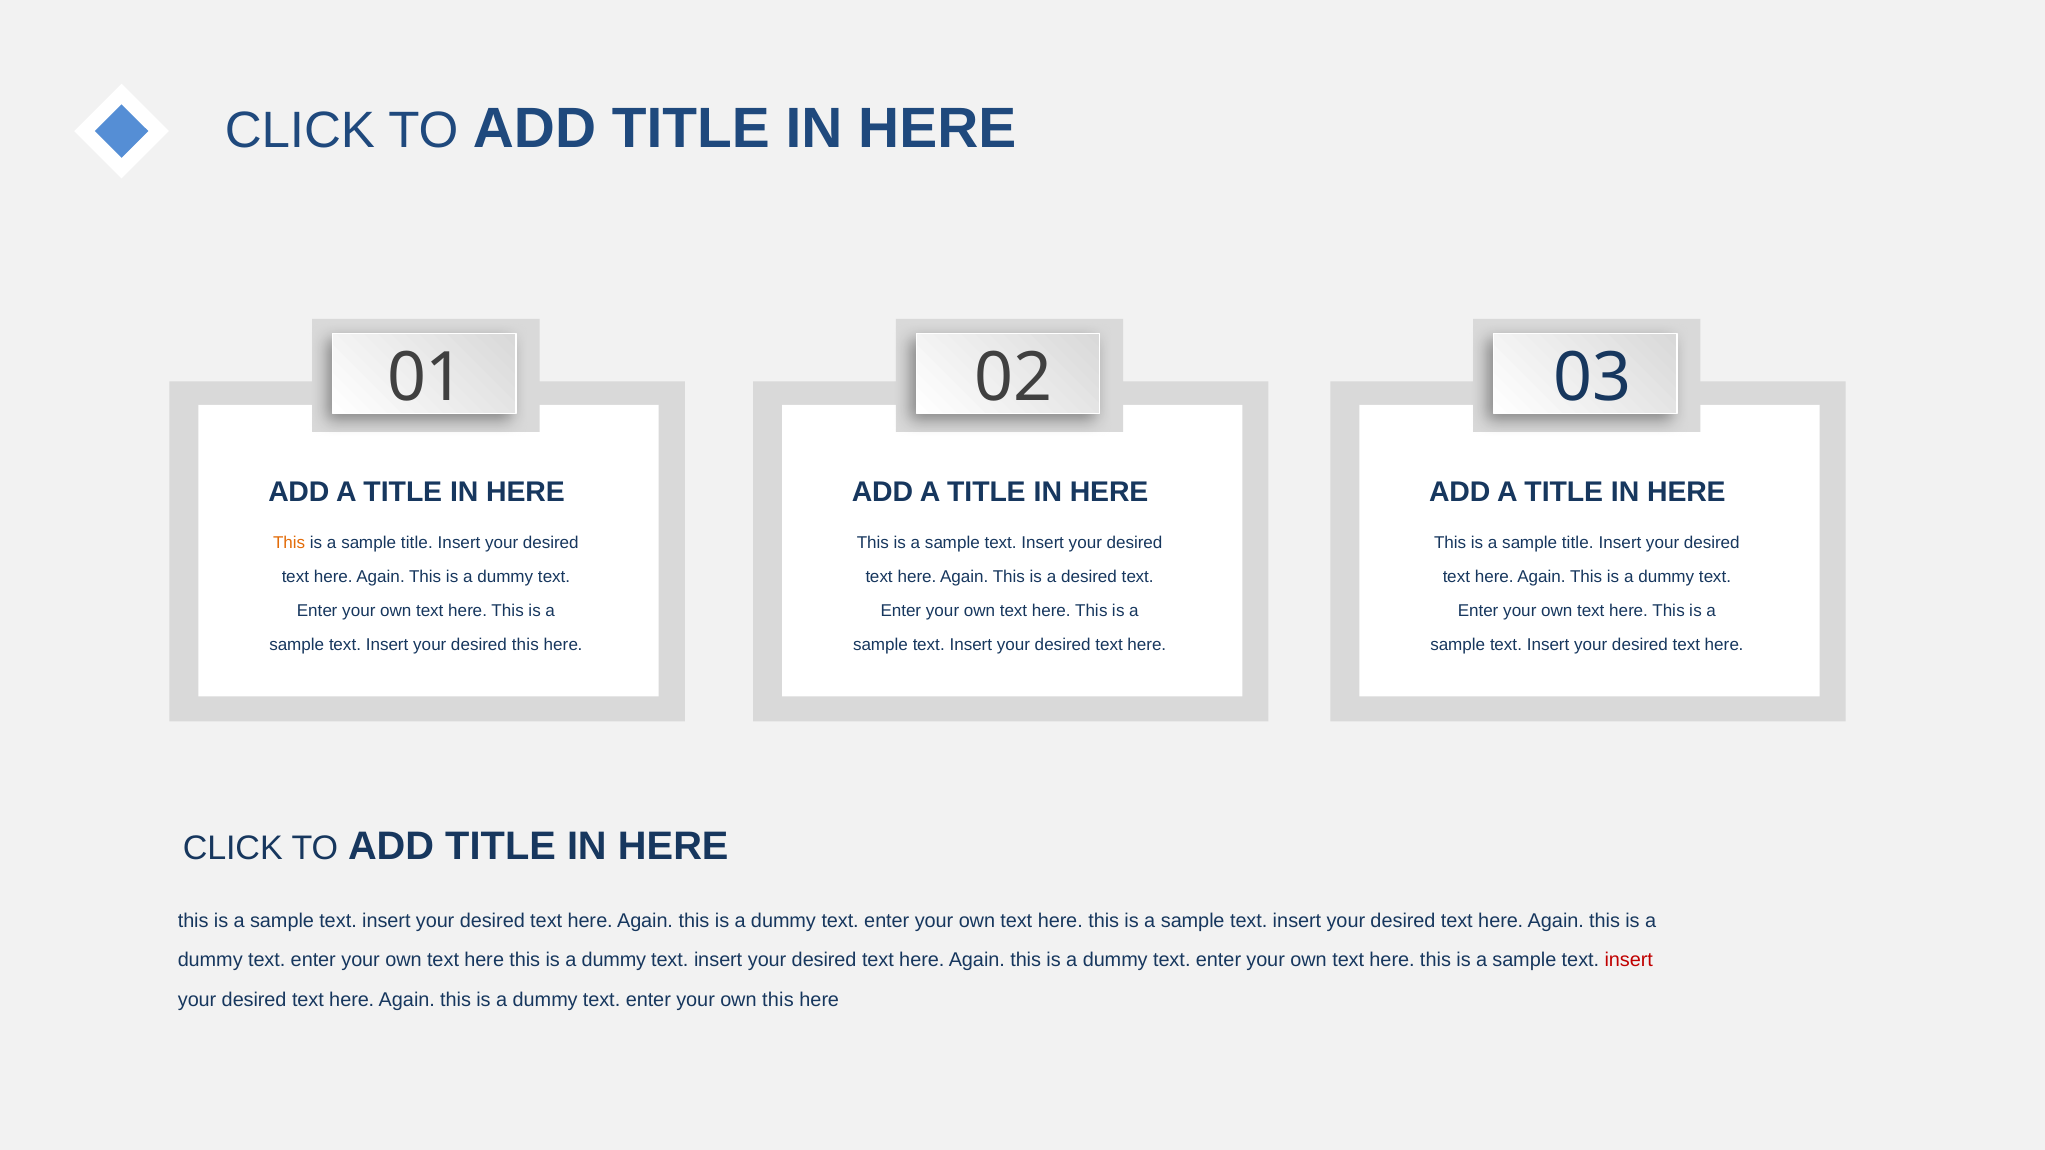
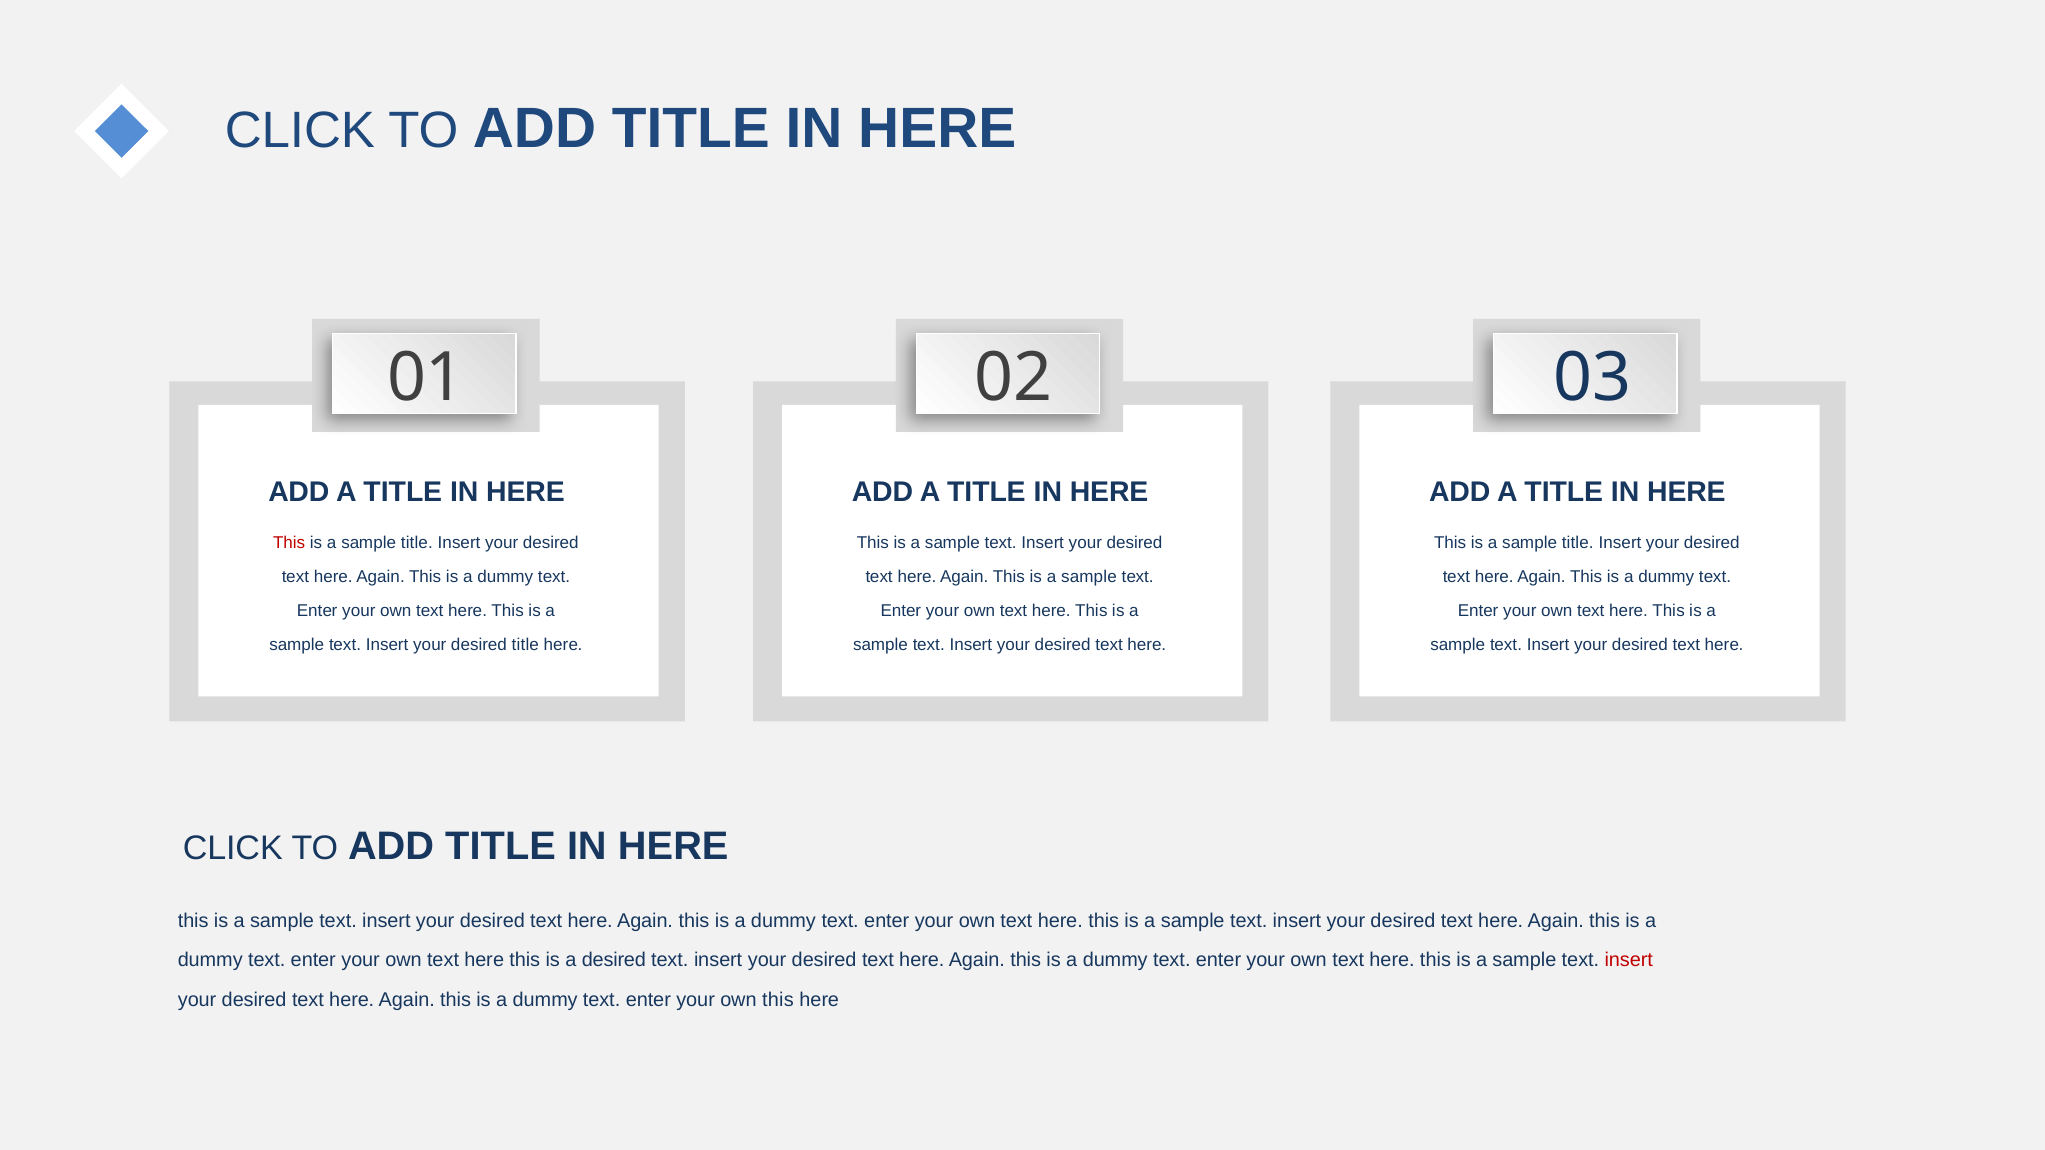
This at (289, 543) colour: orange -> red
desired at (1089, 577): desired -> sample
desired this: this -> title
dummy at (614, 961): dummy -> desired
